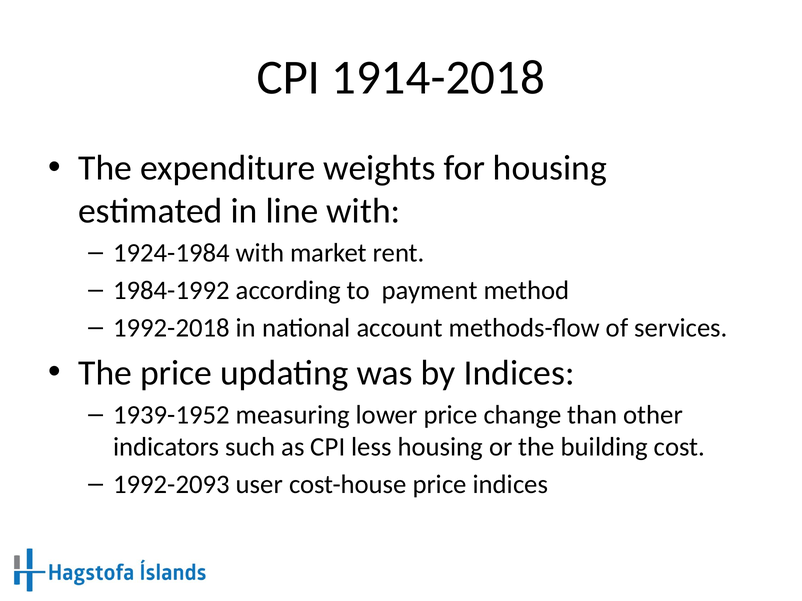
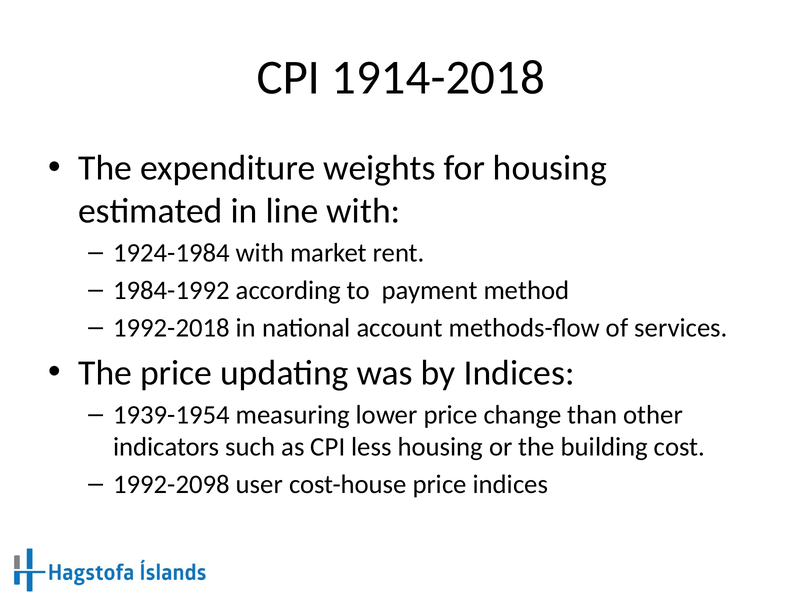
1939-1952: 1939-1952 -> 1939-1954
1992-2093: 1992-2093 -> 1992-2098
